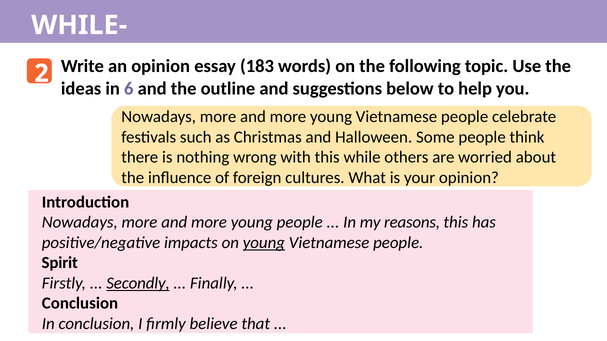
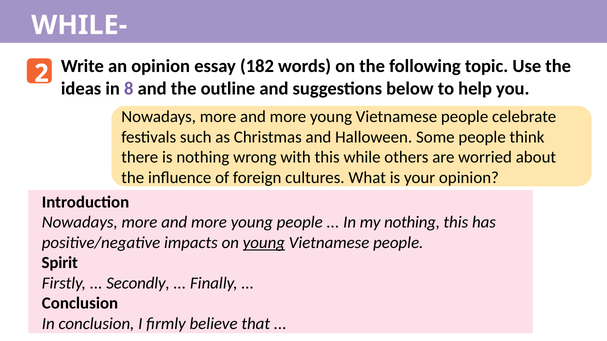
183: 183 -> 182
6: 6 -> 8
my reasons: reasons -> nothing
Secondly underline: present -> none
